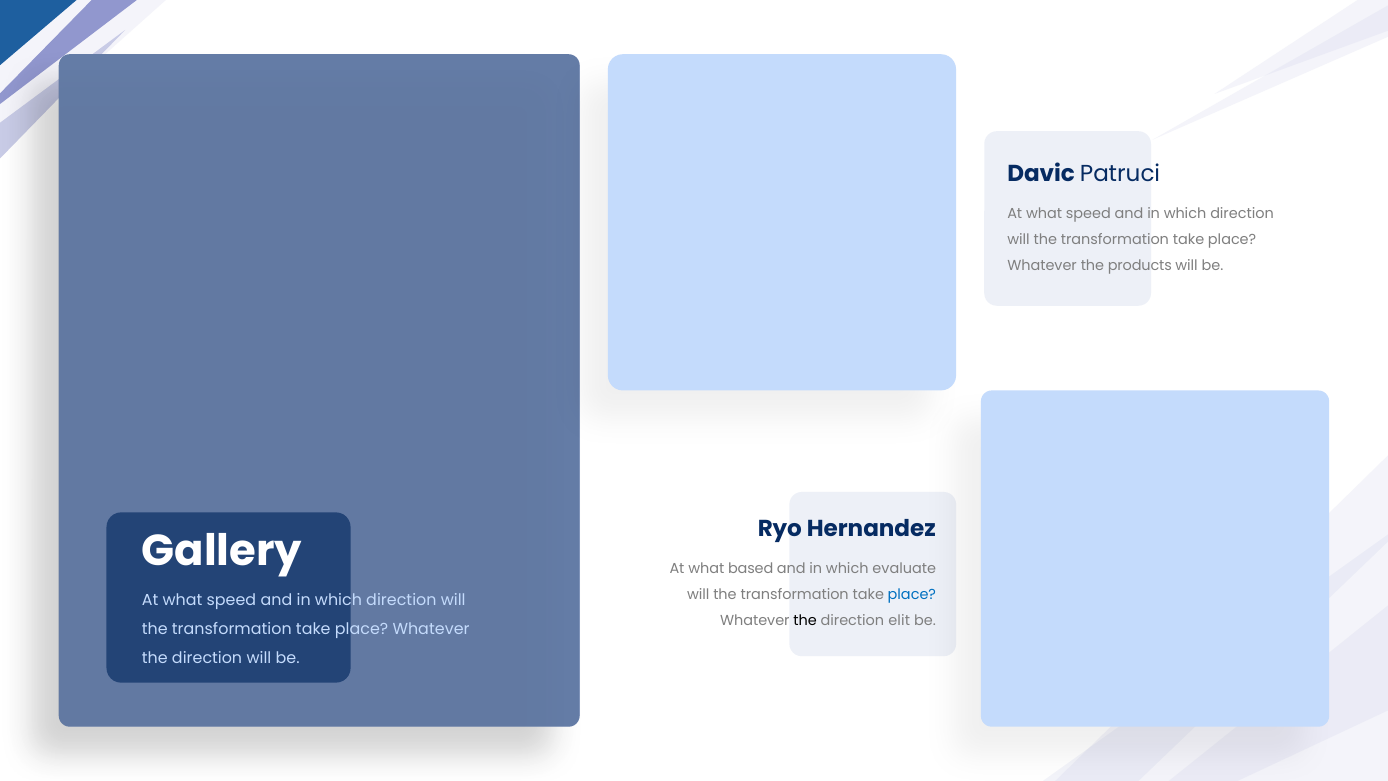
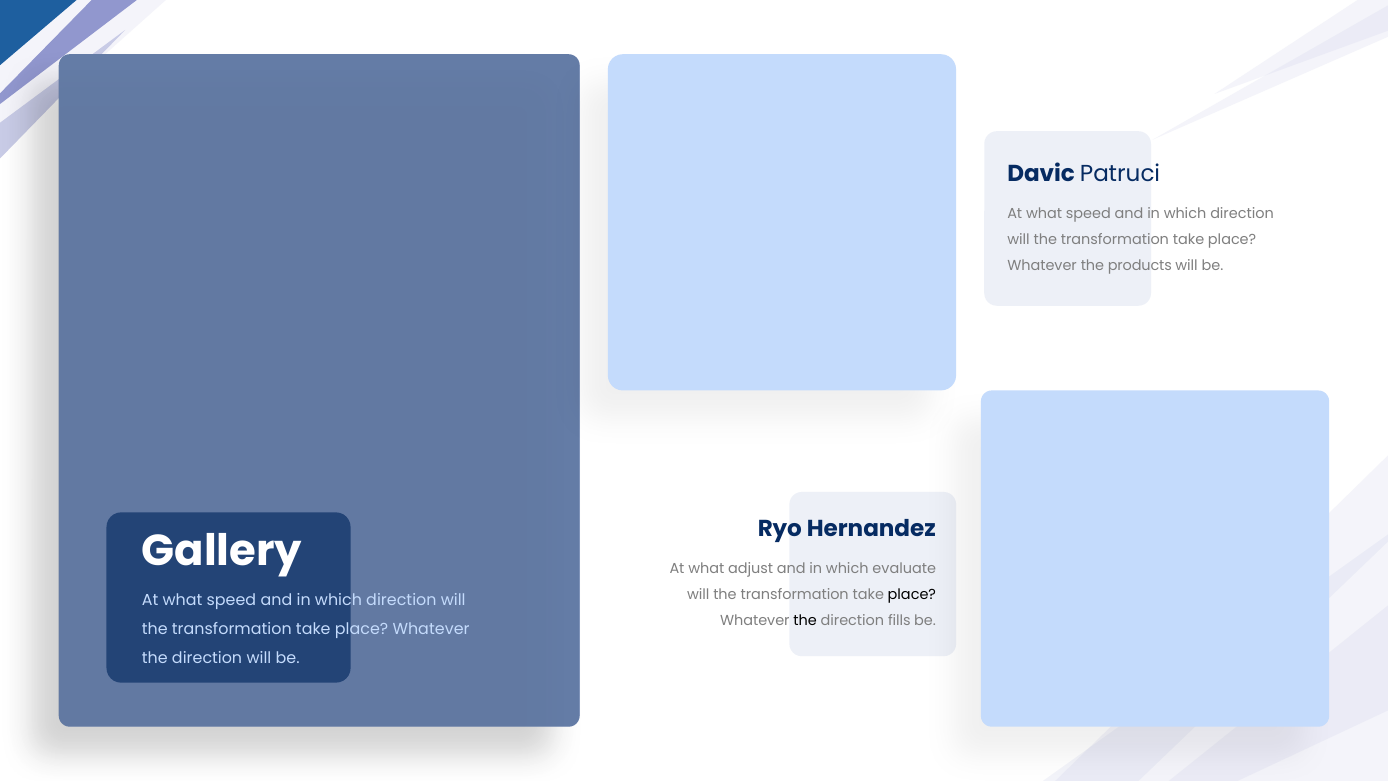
based: based -> adjust
place at (912, 594) colour: blue -> black
elit: elit -> fills
